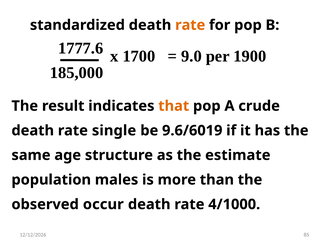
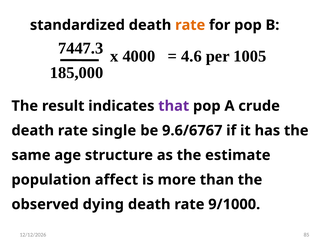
1777.6: 1777.6 -> 7447.3
1700: 1700 -> 4000
9.0: 9.0 -> 4.6
1900: 1900 -> 1005
that colour: orange -> purple
9.6/6019: 9.6/6019 -> 9.6/6767
males: males -> affect
occur: occur -> dying
4/1000: 4/1000 -> 9/1000
